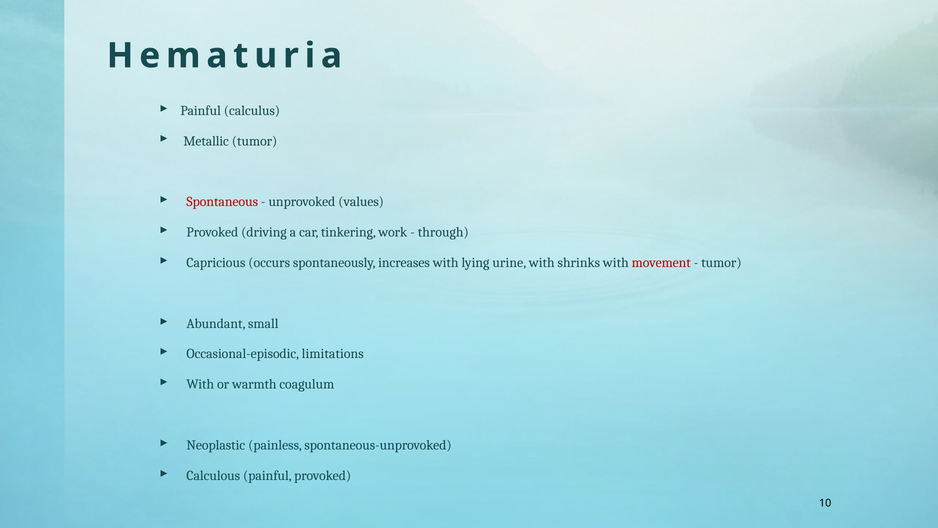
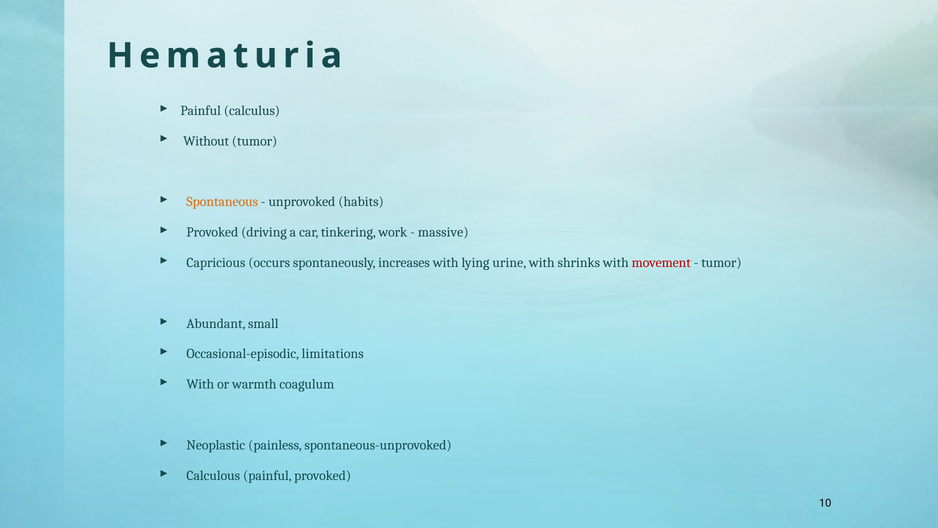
Metallic: Metallic -> Without
Spontaneous colour: red -> orange
values: values -> habits
through: through -> massive
